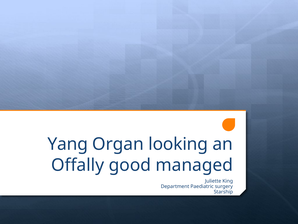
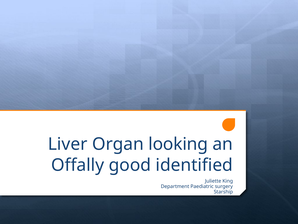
Yang: Yang -> Liver
managed: managed -> identified
